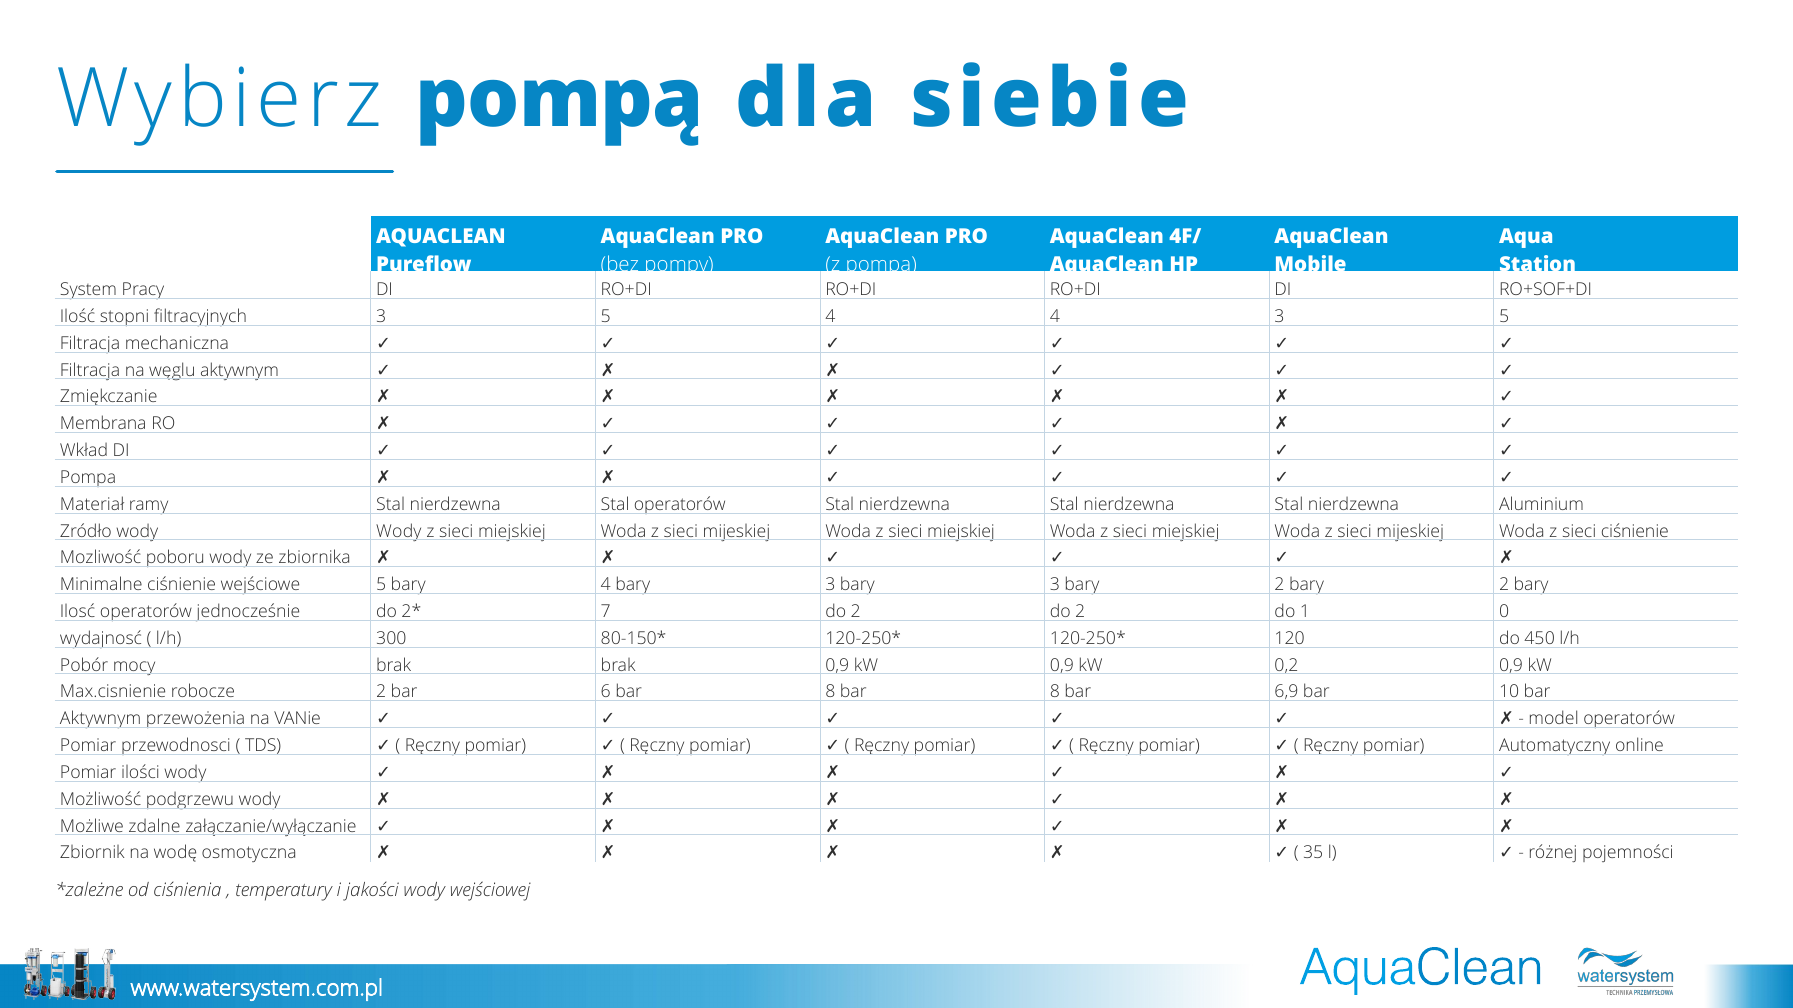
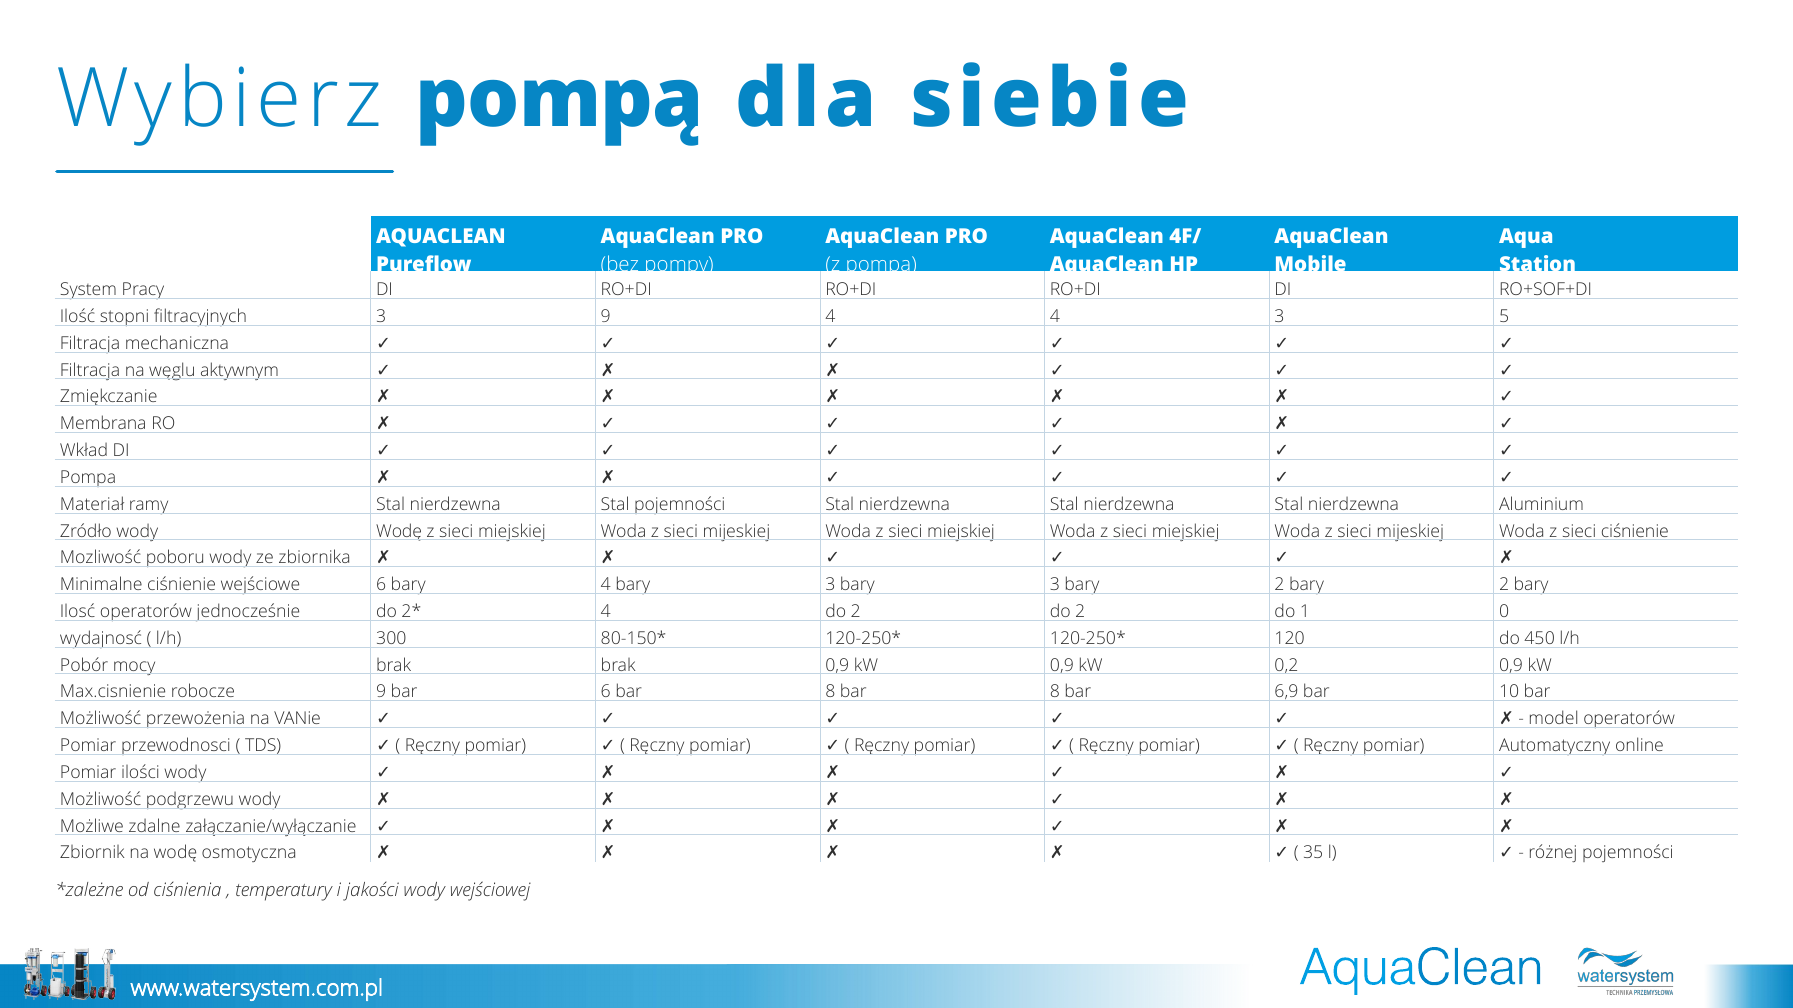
filtracyjnych 3 5: 5 -> 9
Stal operatorów: operatorów -> pojemności
wody Wody: Wody -> Wodę
wejściowe 5: 5 -> 6
7 at (606, 612): 7 -> 4
robocze 2: 2 -> 9
Aktywnym at (101, 719): Aktywnym -> Możliwość
